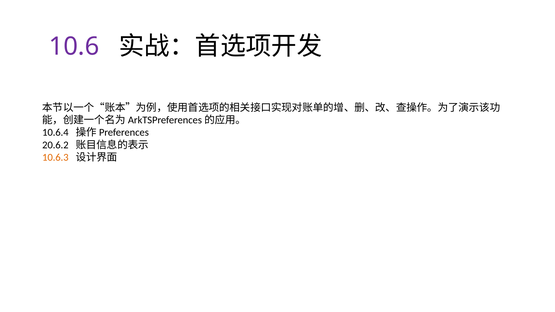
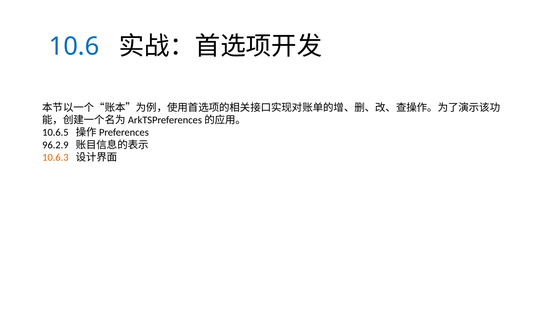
10.6 colour: purple -> blue
10.6.4: 10.6.4 -> 10.6.5
20.6.2: 20.6.2 -> 96.2.9
